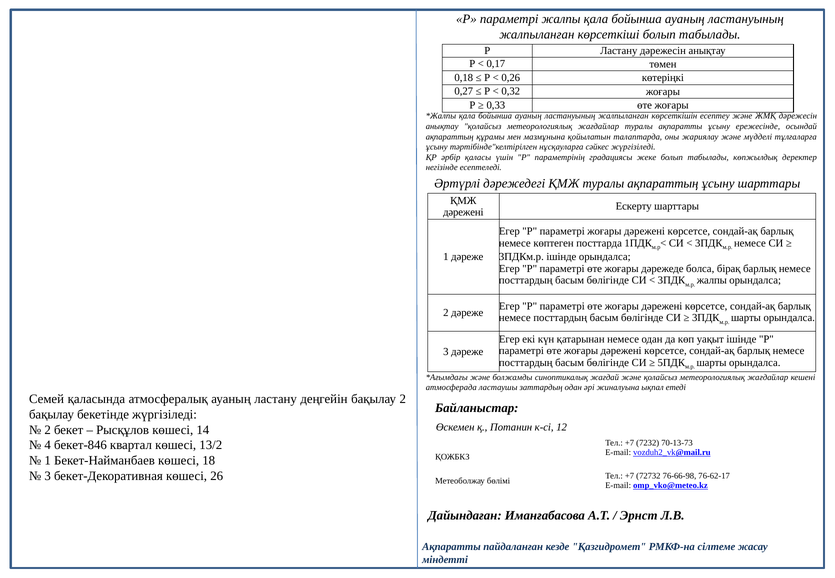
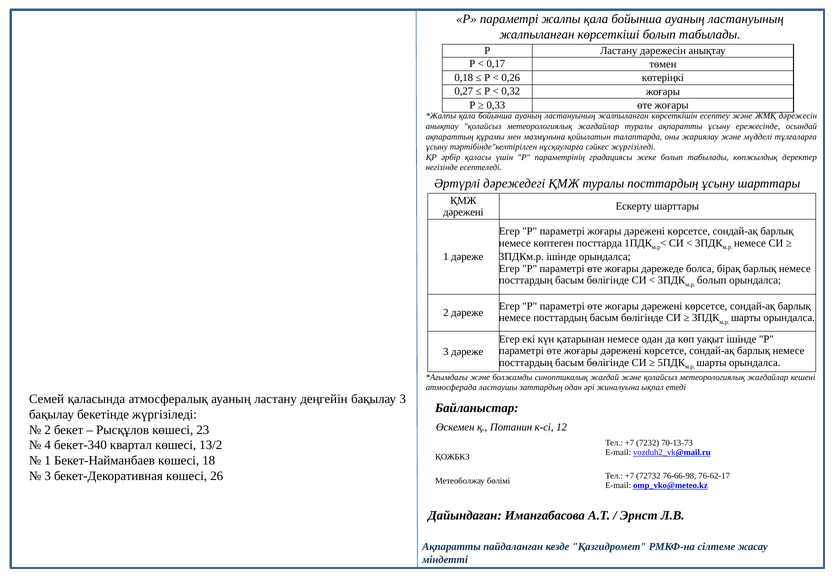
туралы ақпараттың: ақпараттың -> посттардың
жалпы at (712, 280): жалпы -> болып
бақылау 2: 2 -> 3
14: 14 -> 23
бекет-846: бекет-846 -> бекет-340
